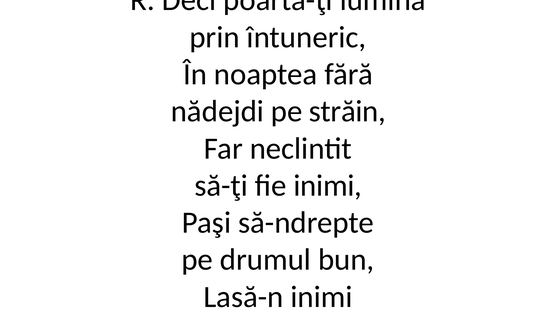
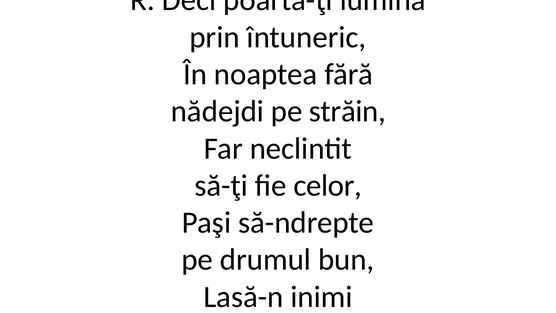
fie inimi: inimi -> celor
